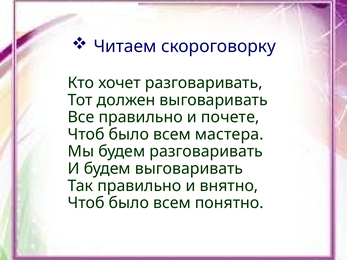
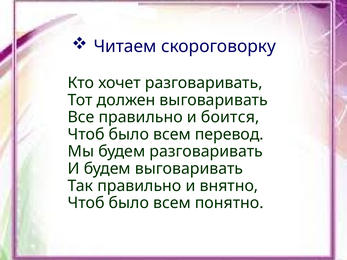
почете: почете -> боится
мастера: мастера -> перевод
